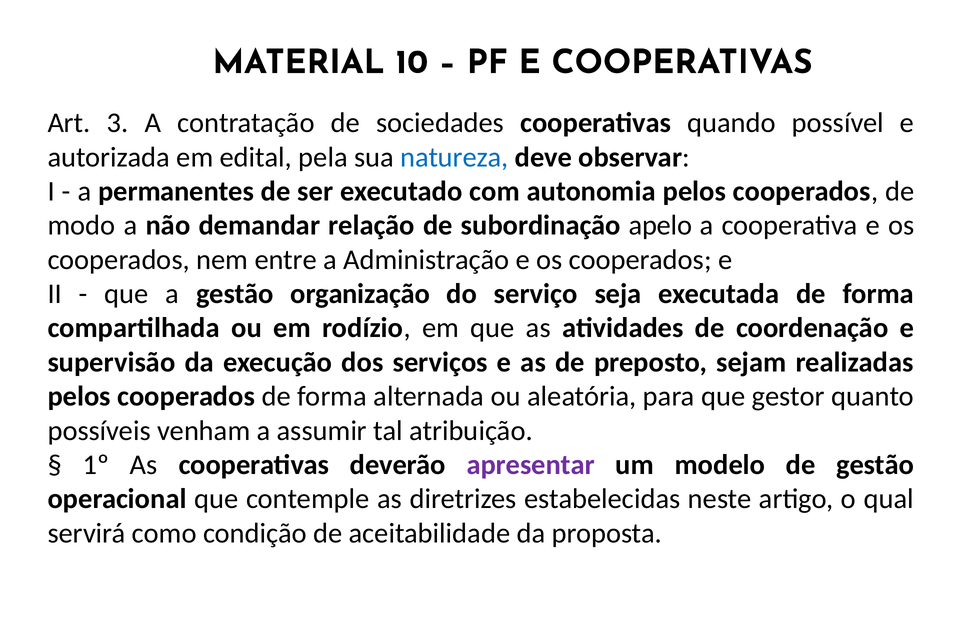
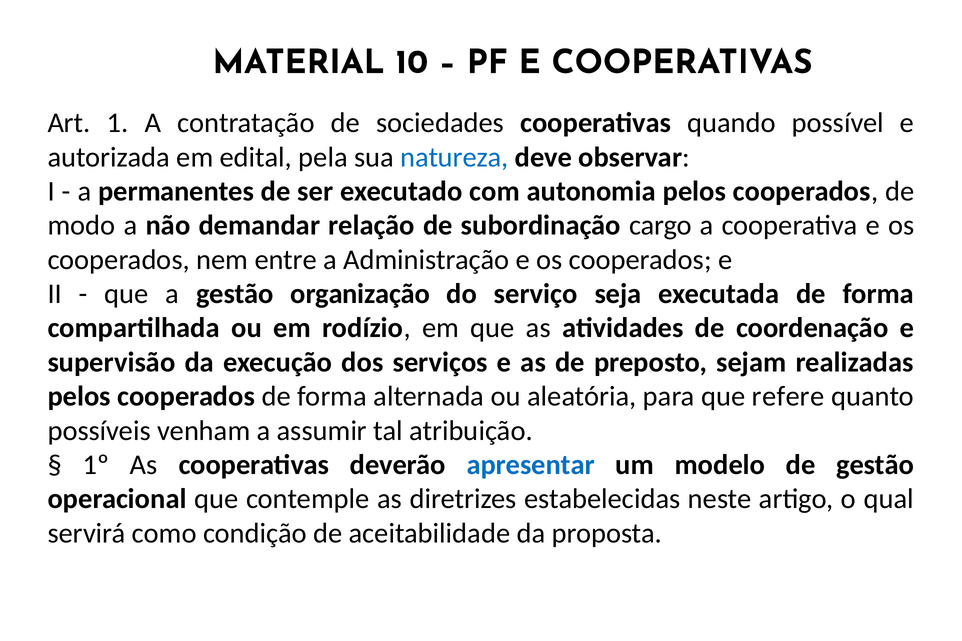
3: 3 -> 1
apelo: apelo -> cargo
gestor: gestor -> refere
apresentar colour: purple -> blue
